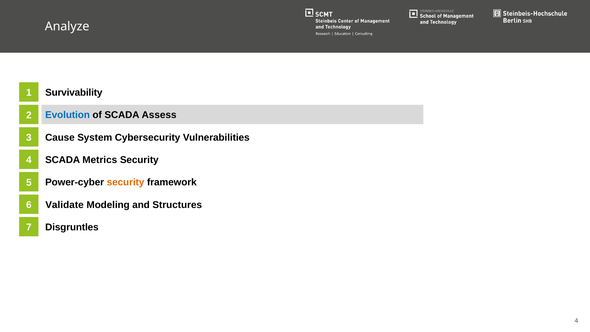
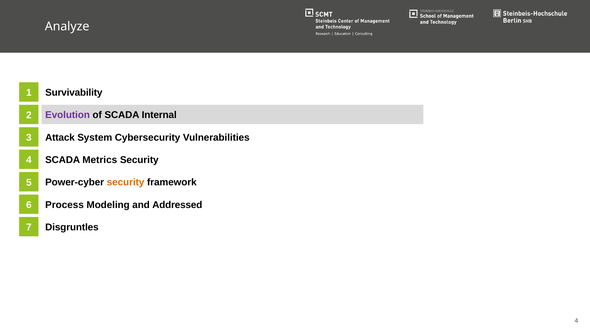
Evolution colour: blue -> purple
Assess: Assess -> Internal
Cause: Cause -> Attack
Validate: Validate -> Process
Structures: Structures -> Addressed
